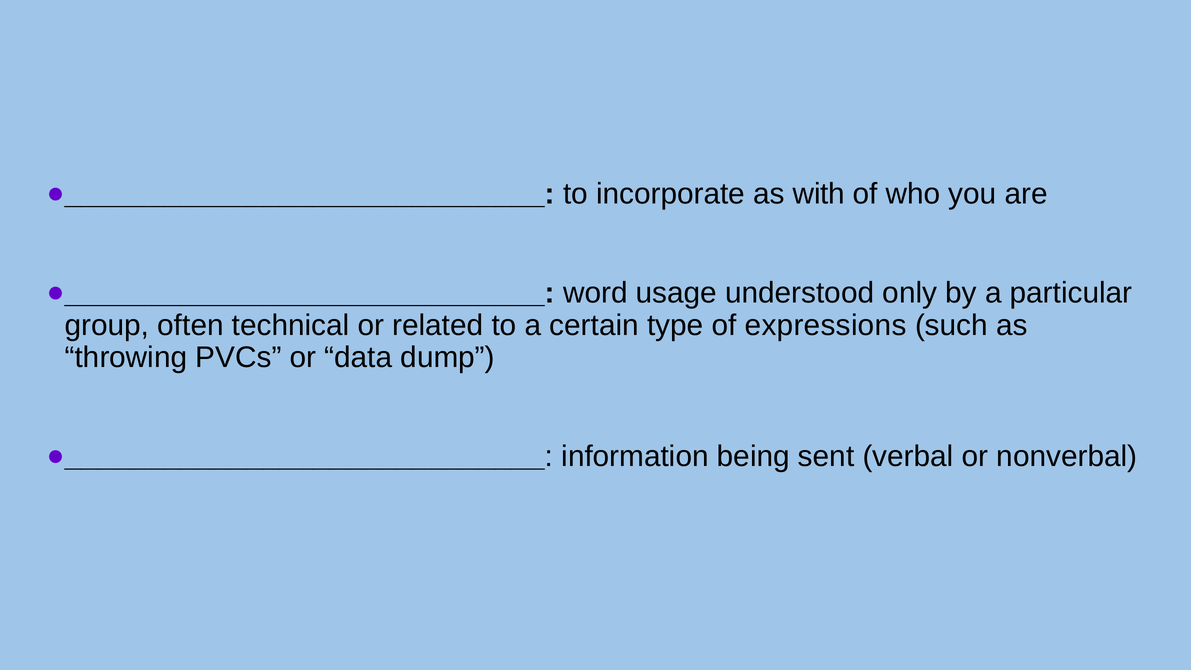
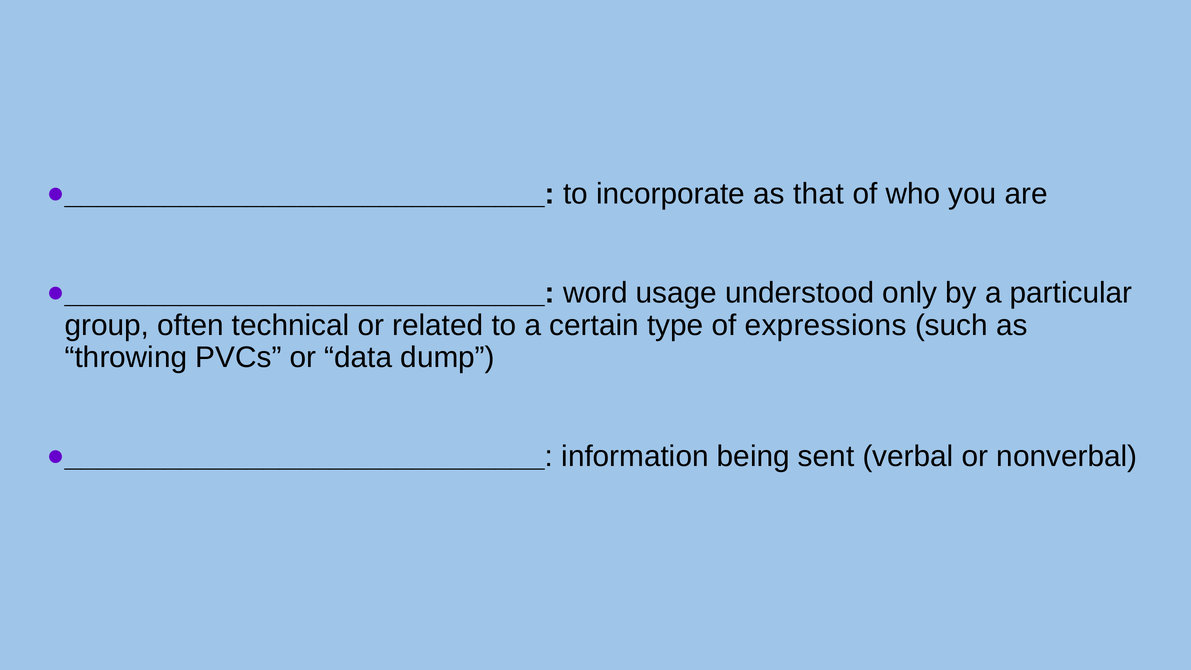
with: with -> that
